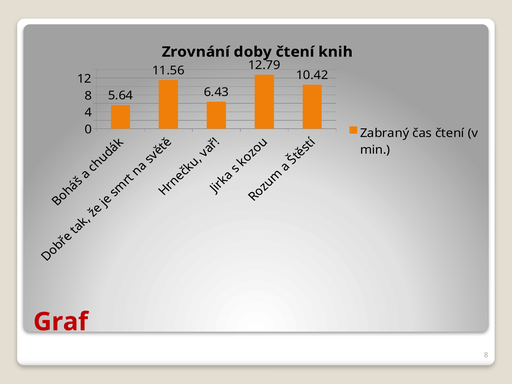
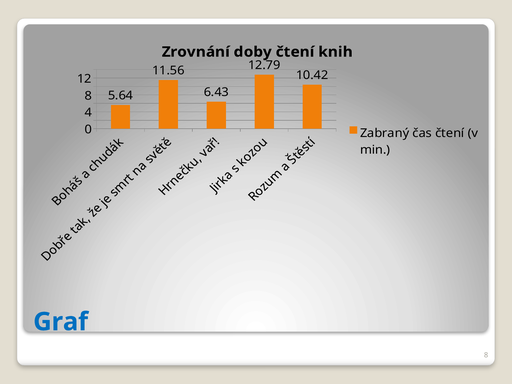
Graf colour: red -> blue
